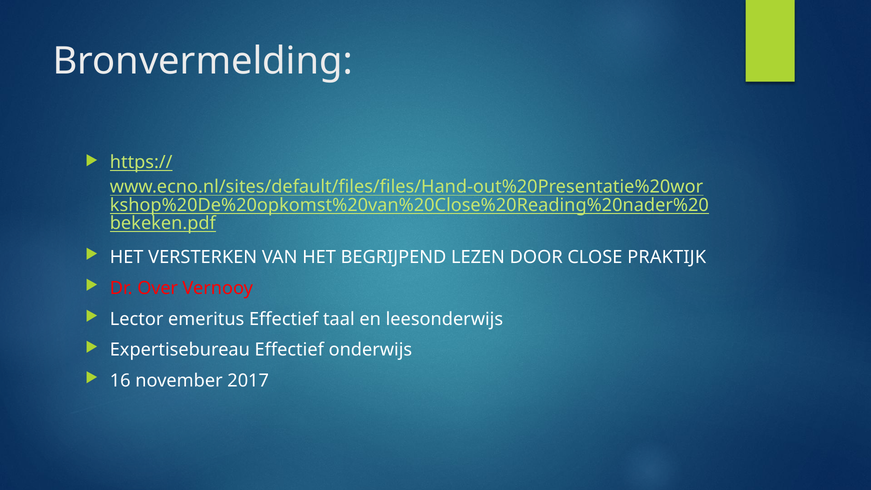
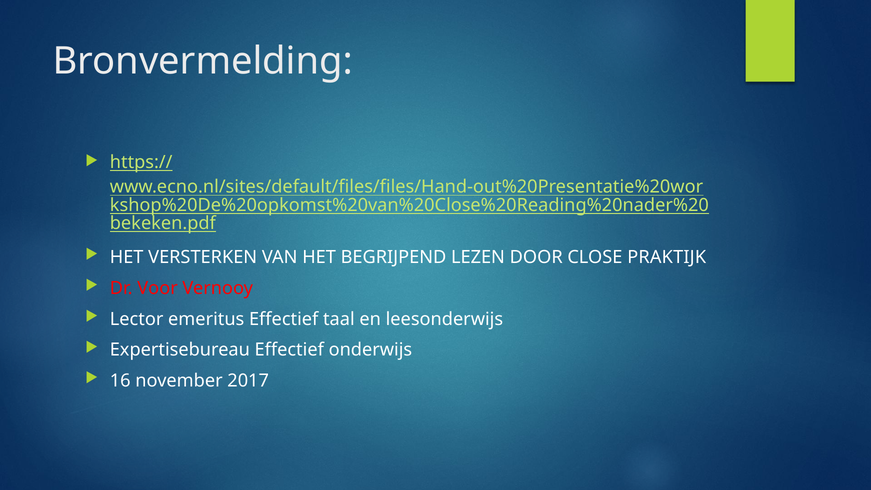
Over: Over -> Voor
